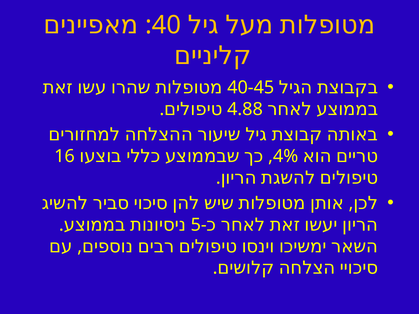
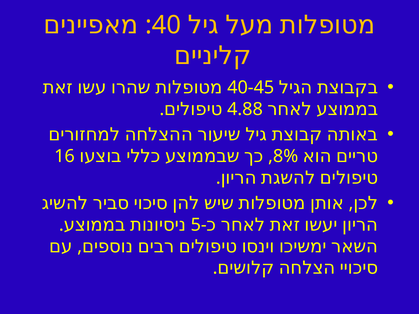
4%: 4% -> 8%
